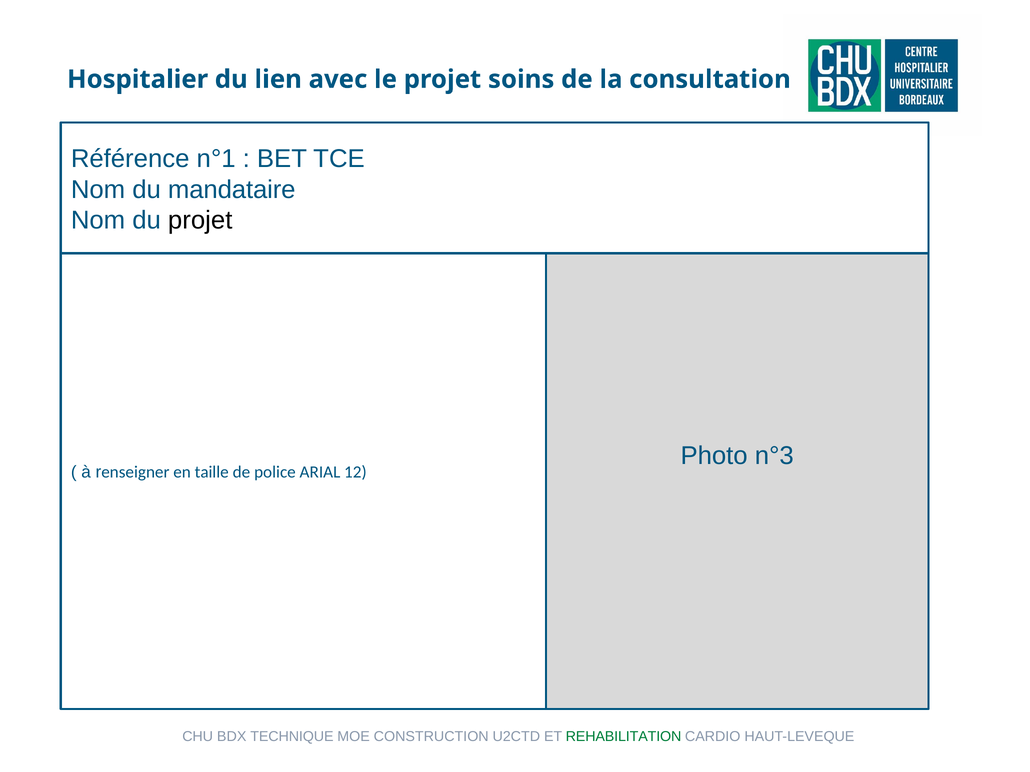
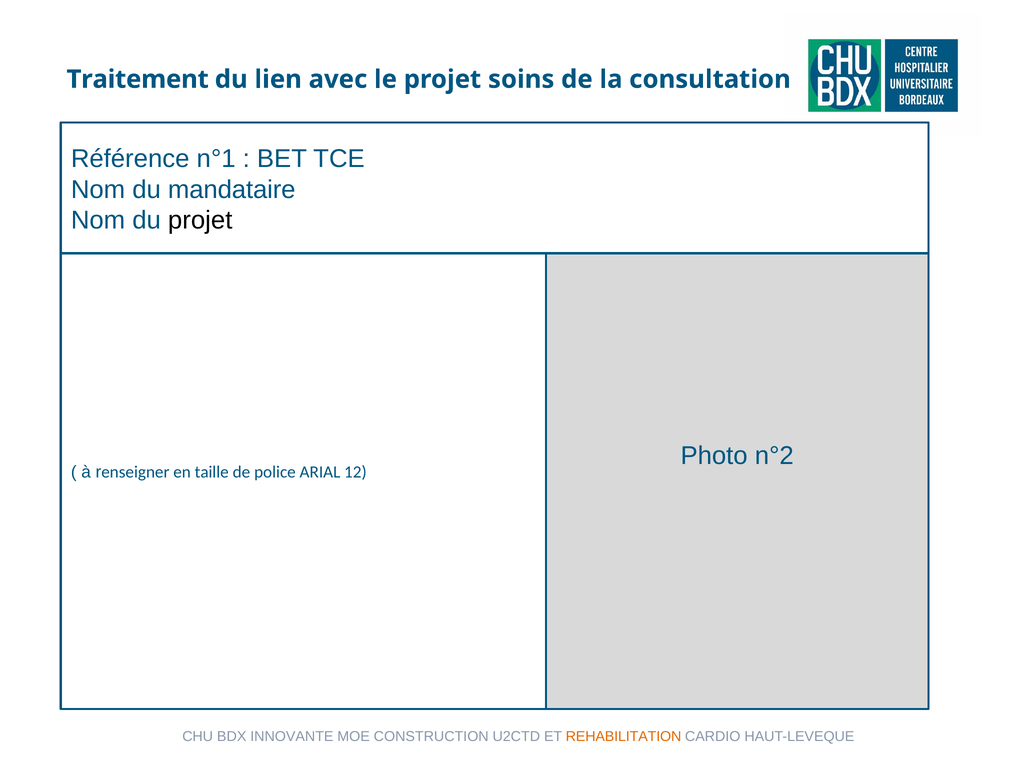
Hospitalier: Hospitalier -> Traitement
n°3: n°3 -> n°2
TECHNIQUE: TECHNIQUE -> INNOVANTE
REHABILITATION colour: green -> orange
